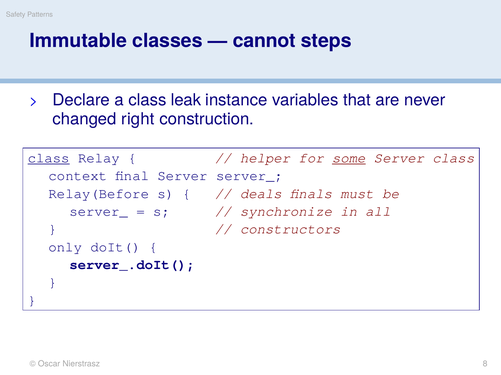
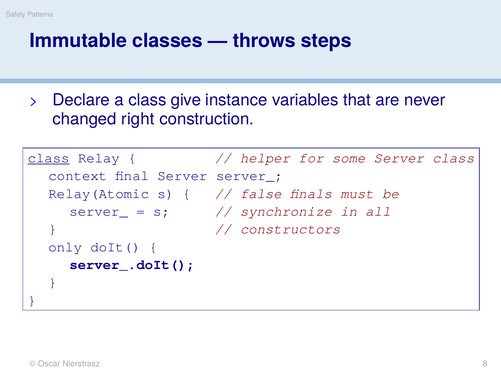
cannot: cannot -> throws
leak: leak -> give
some underline: present -> none
Relay(Before: Relay(Before -> Relay(Atomic
deals: deals -> false
